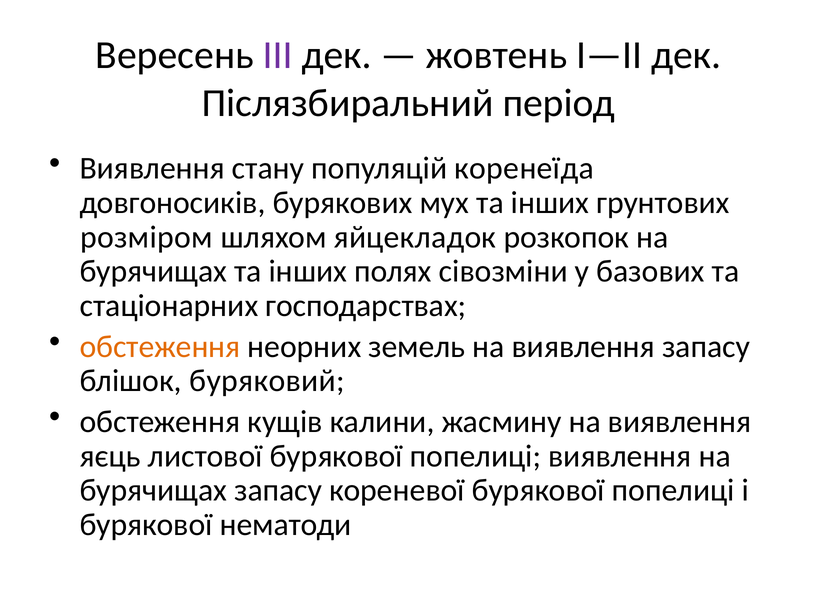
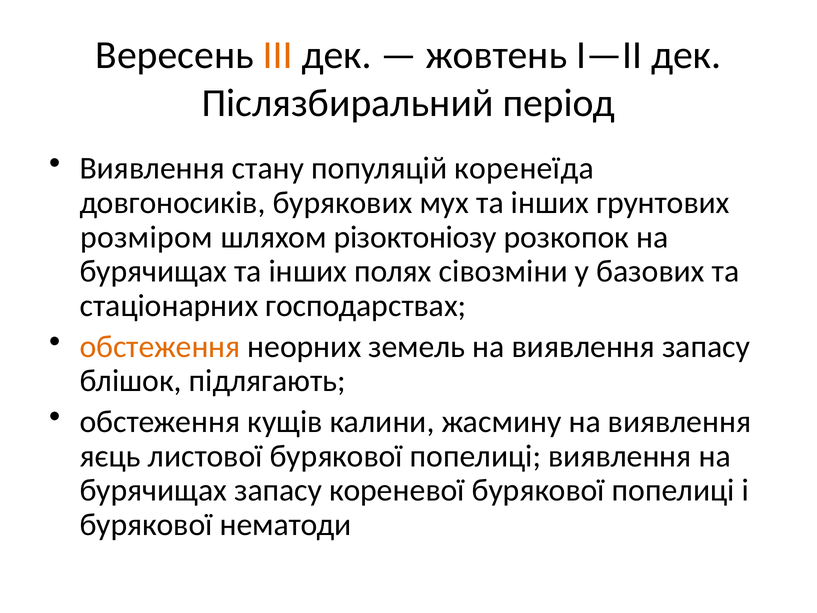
III colour: purple -> orange
яйцекладок: яйцекладок -> різоктоніозу
буряковий: буряковий -> підлягають
